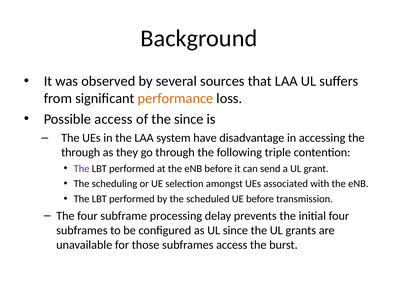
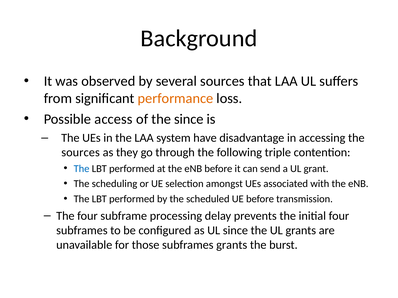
through at (81, 153): through -> sources
The at (82, 169) colour: purple -> blue
subframes access: access -> grants
